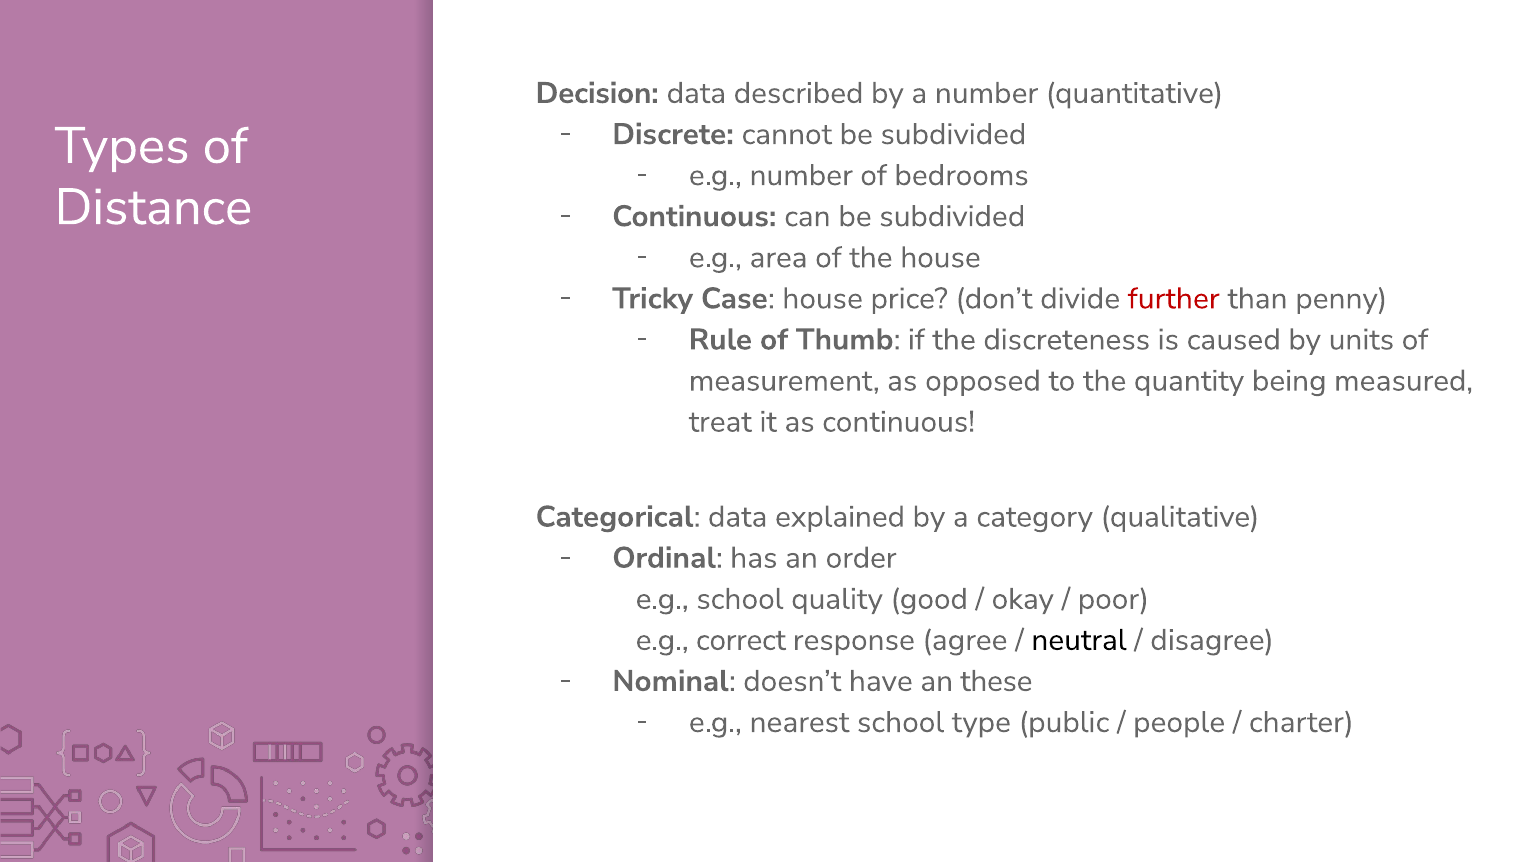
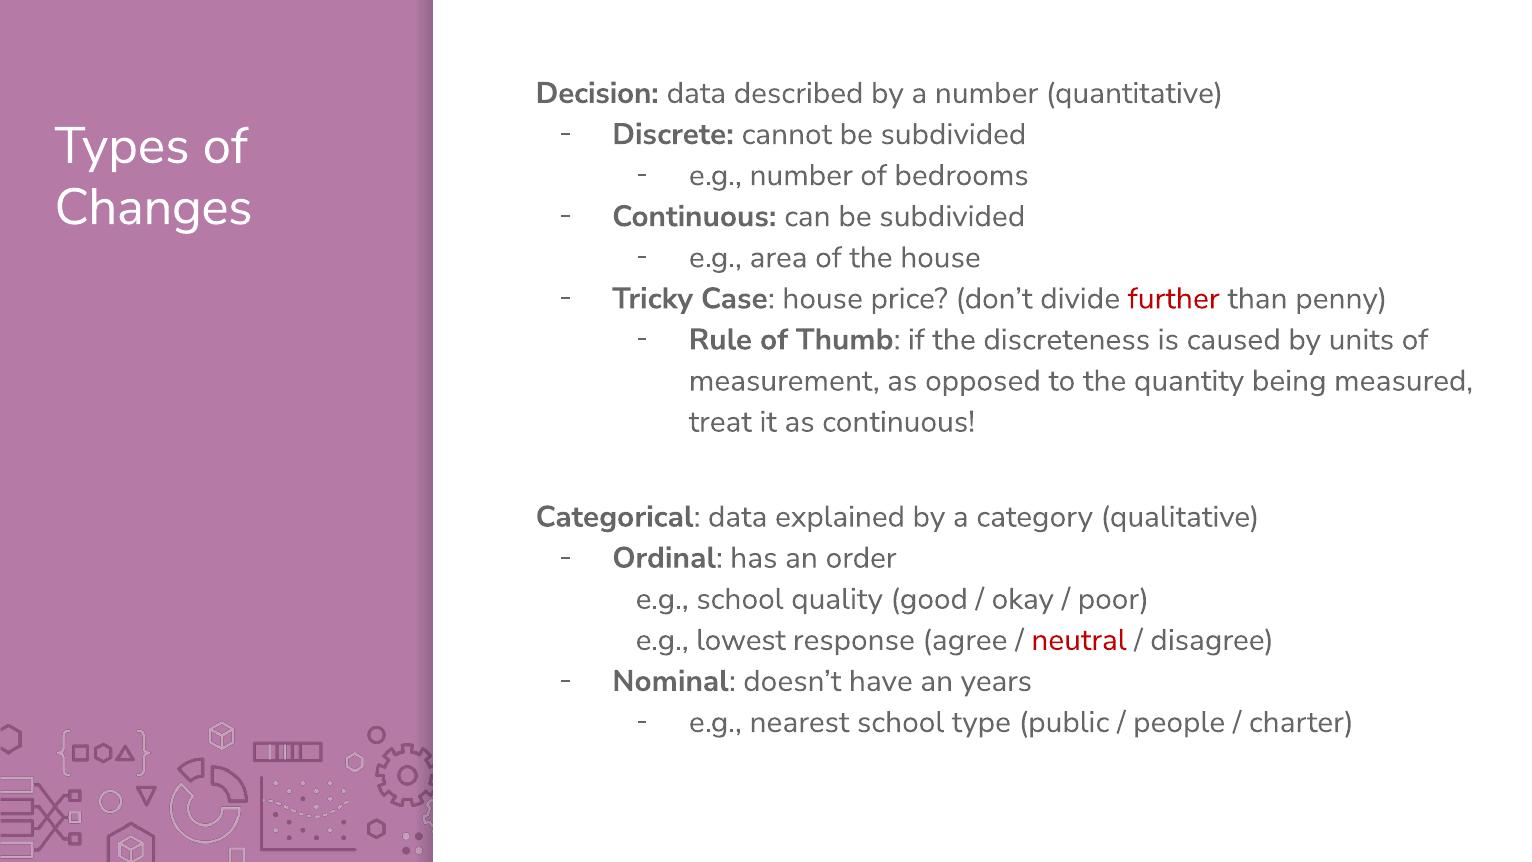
Distance: Distance -> Changes
correct: correct -> lowest
neutral colour: black -> red
these: these -> years
